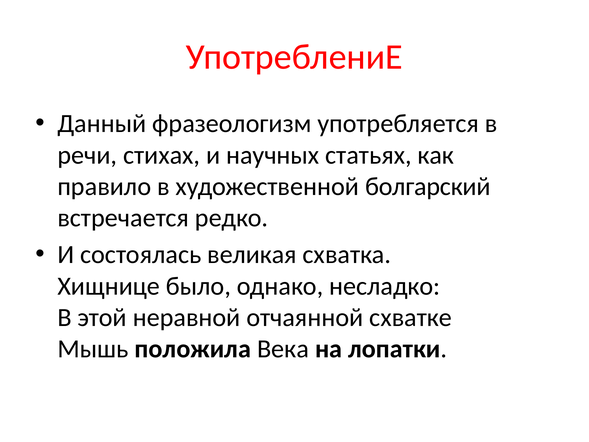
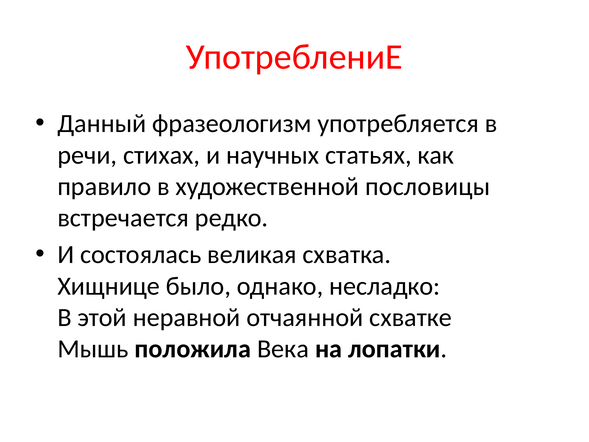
болгарский: болгарский -> пословицы
